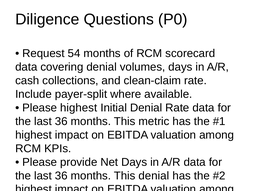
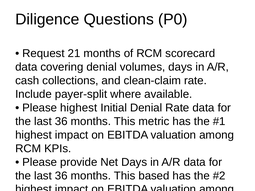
54: 54 -> 21
This denial: denial -> based
